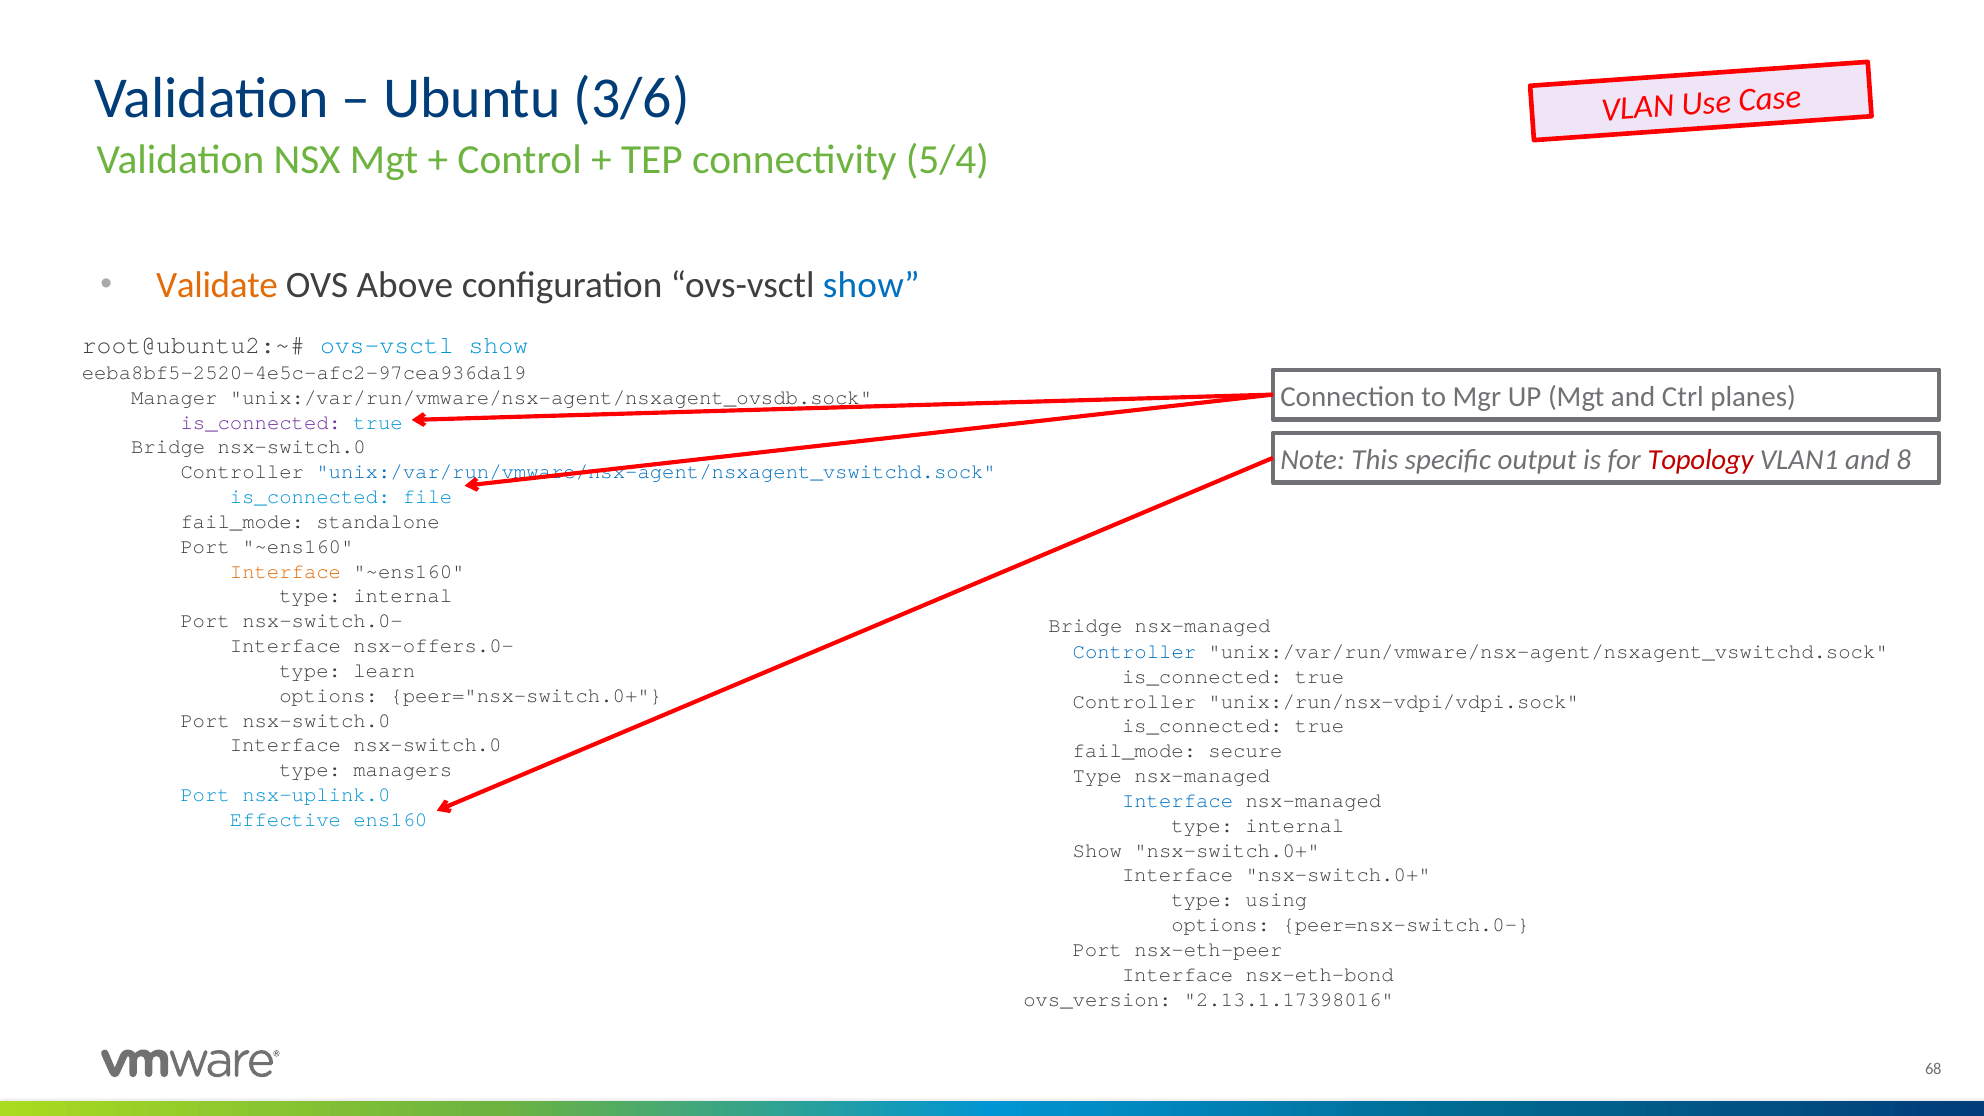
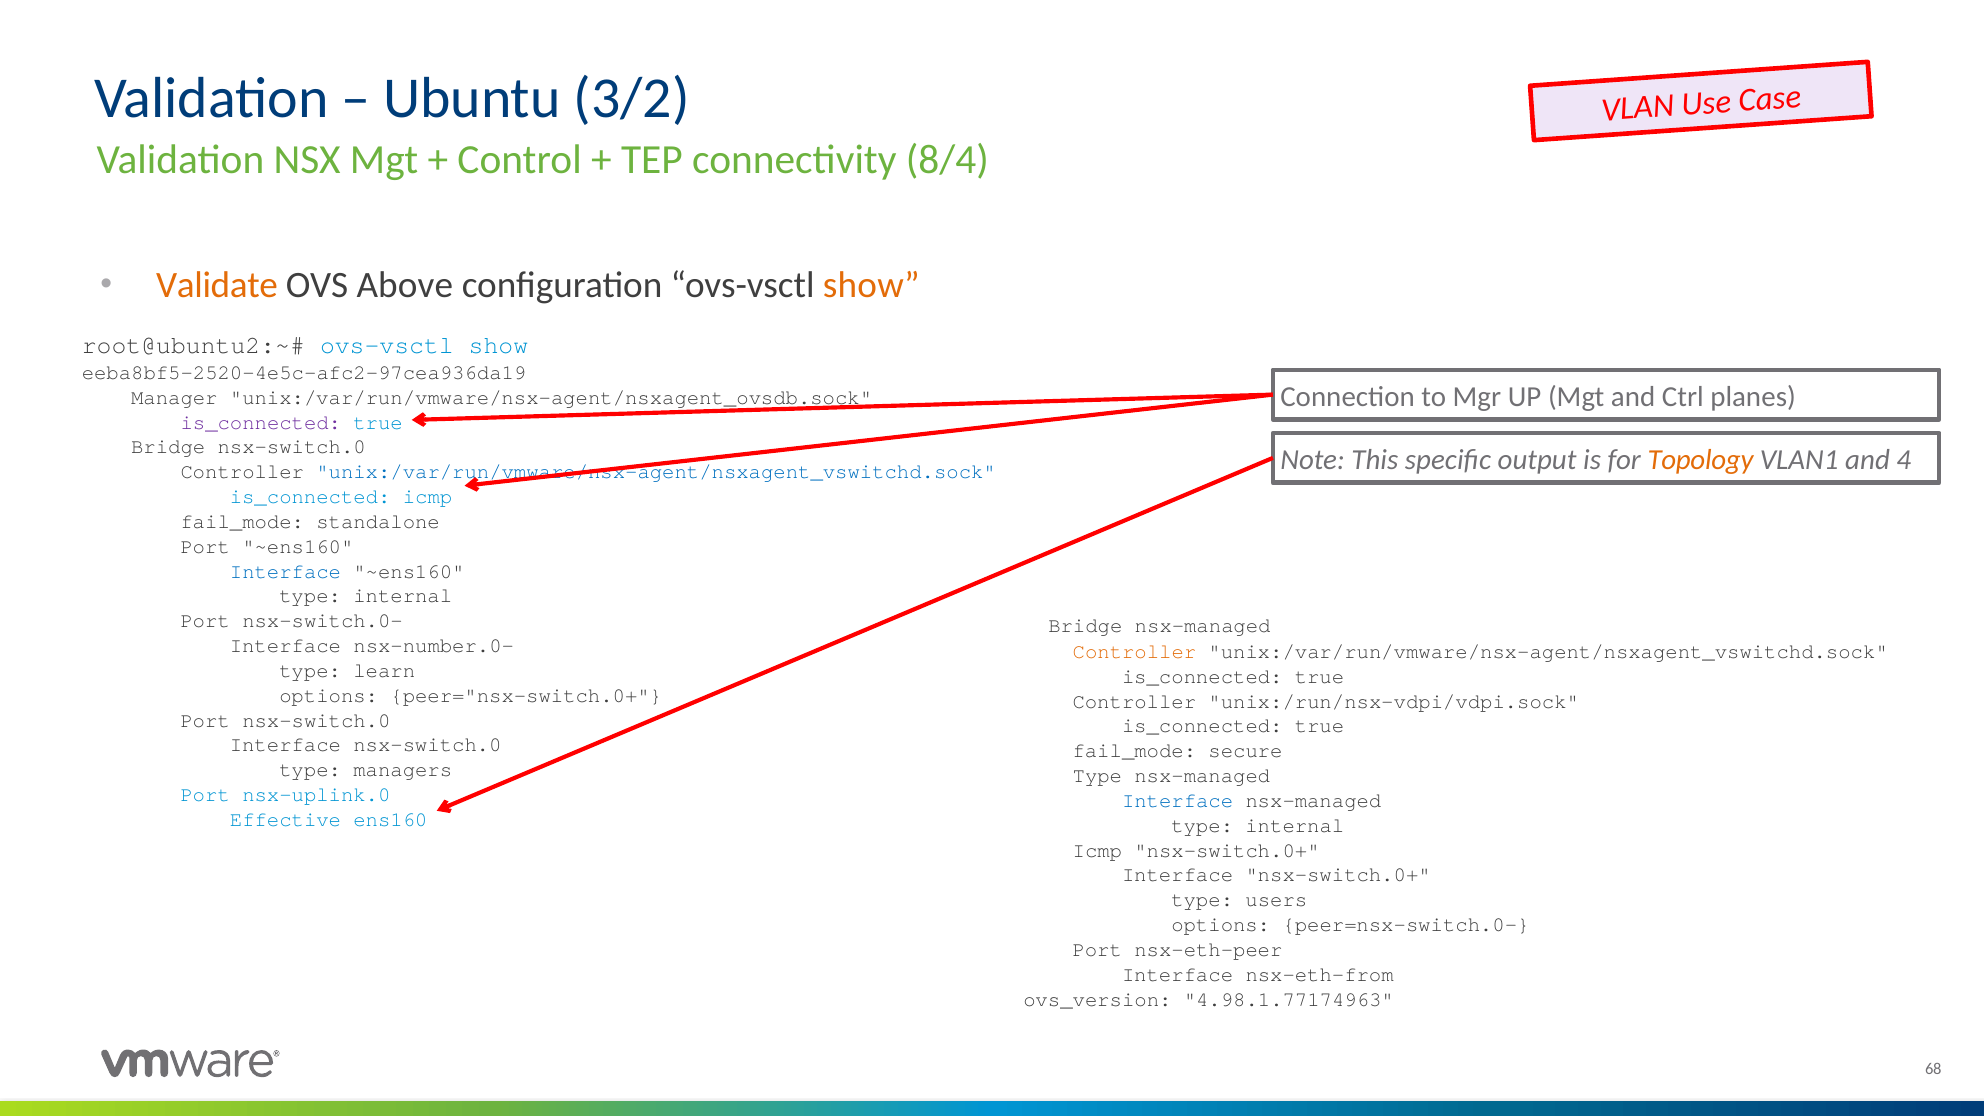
3/6: 3/6 -> 3/2
5/4: 5/4 -> 8/4
show at (871, 285) colour: blue -> orange
Topology colour: red -> orange
8: 8 -> 4
is_connected file: file -> icmp
Interface at (286, 571) colour: orange -> blue
nsx-offers.0-: nsx-offers.0- -> nsx-number.0-
Controller at (1134, 652) colour: blue -> orange
Show at (1097, 850): Show -> Icmp
using: using -> users
nsx-eth-bond: nsx-eth-bond -> nsx-eth-from
2.13.1.17398016: 2.13.1.17398016 -> 4.98.1.77174963
